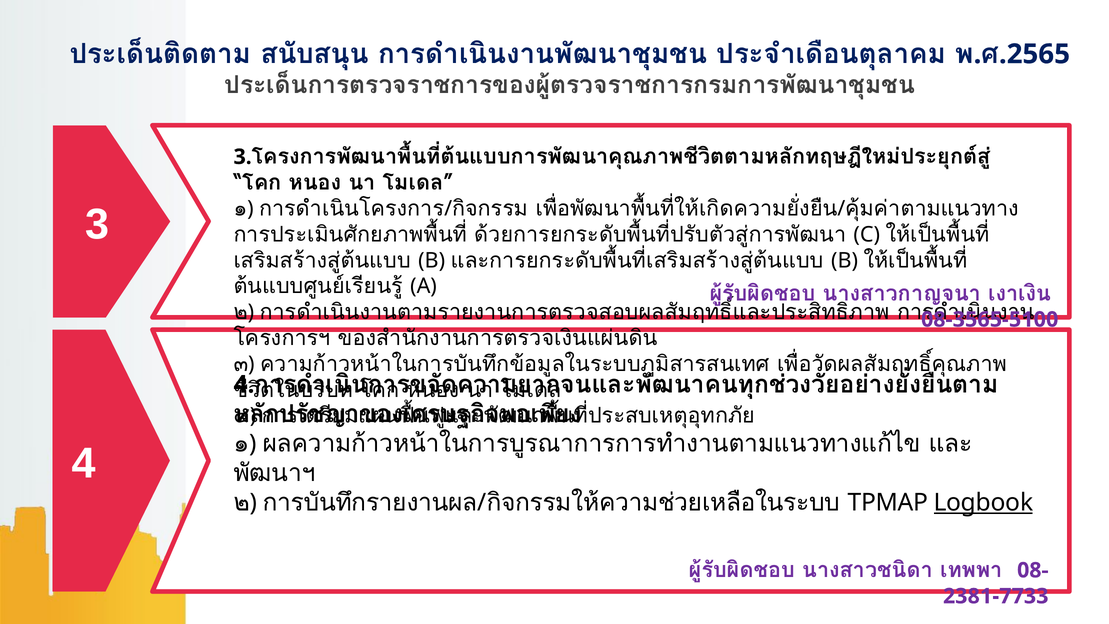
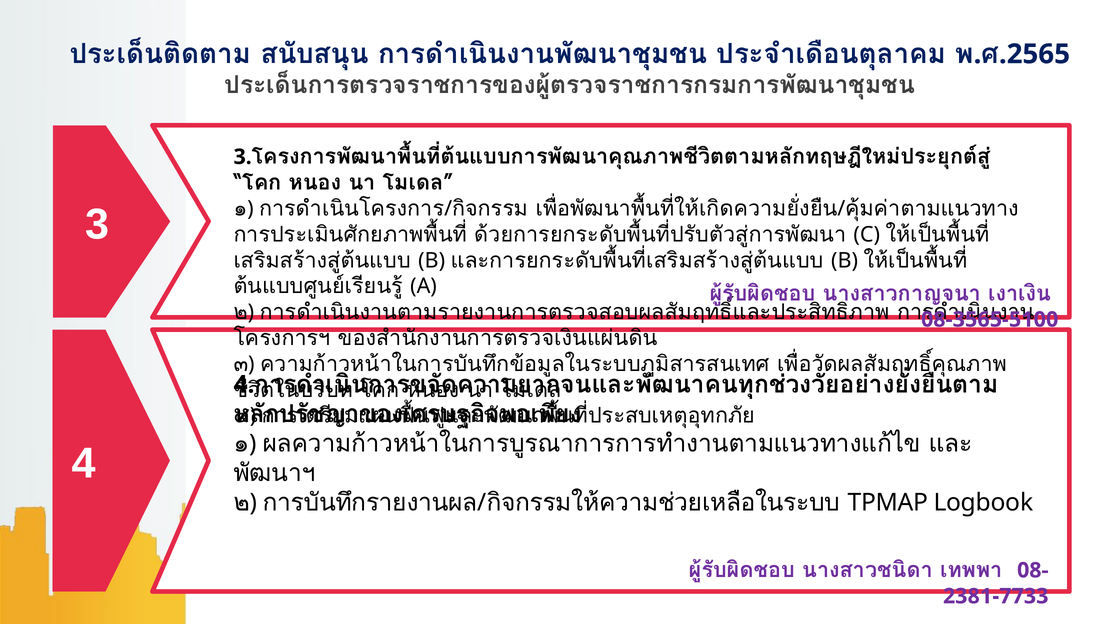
Logbook underline: present -> none
